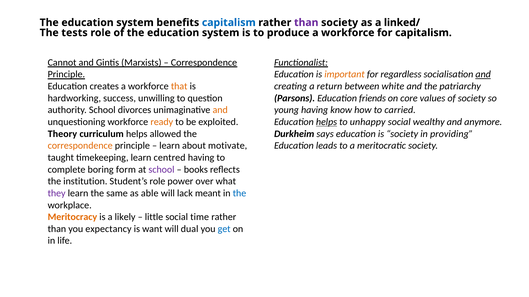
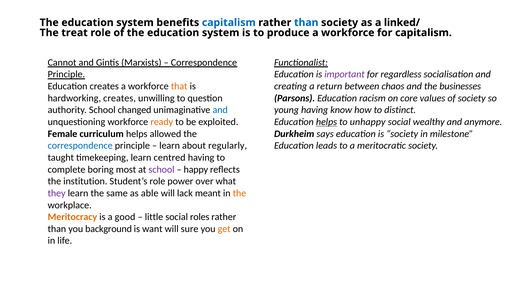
than at (306, 23) colour: purple -> blue
tests: tests -> treat
important colour: orange -> purple
and at (483, 75) underline: present -> none
white: white -> chaos
patriarchy: patriarchy -> businesses
hardworking success: success -> creates
friends: friends -> racism
divorces: divorces -> changed
and at (220, 110) colour: orange -> blue
carried: carried -> distinct
Theory: Theory -> Female
providing: providing -> milestone
correspondence at (80, 146) colour: orange -> blue
motivate: motivate -> regularly
form: form -> most
books: books -> happy
the at (239, 194) colour: blue -> orange
likely: likely -> good
time: time -> roles
expectancy: expectancy -> background
dual: dual -> sure
get colour: blue -> orange
